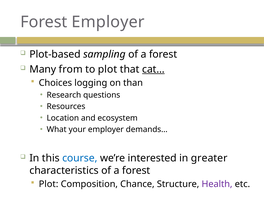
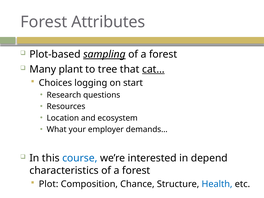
Forest Employer: Employer -> Attributes
sampling underline: none -> present
from: from -> plant
to plot: plot -> tree
than: than -> start
greater: greater -> depend
Health colour: purple -> blue
